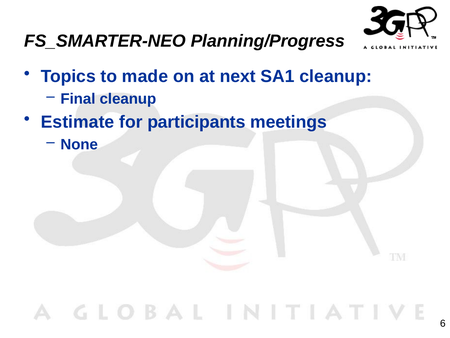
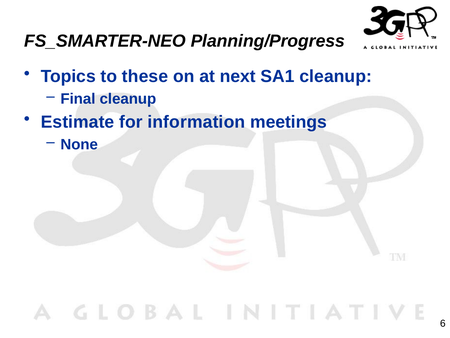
made: made -> these
participants: participants -> information
